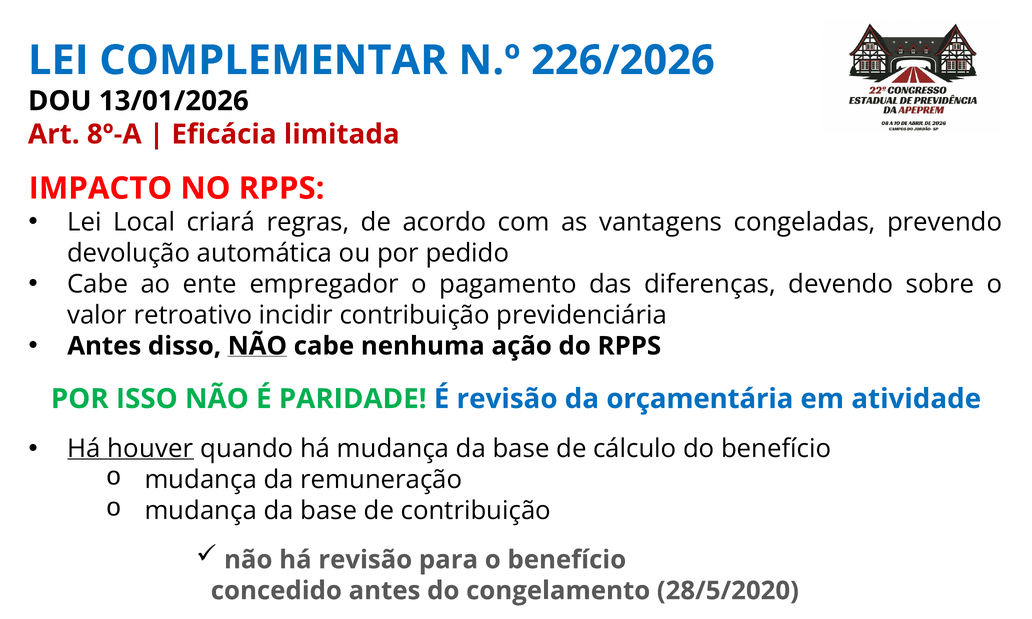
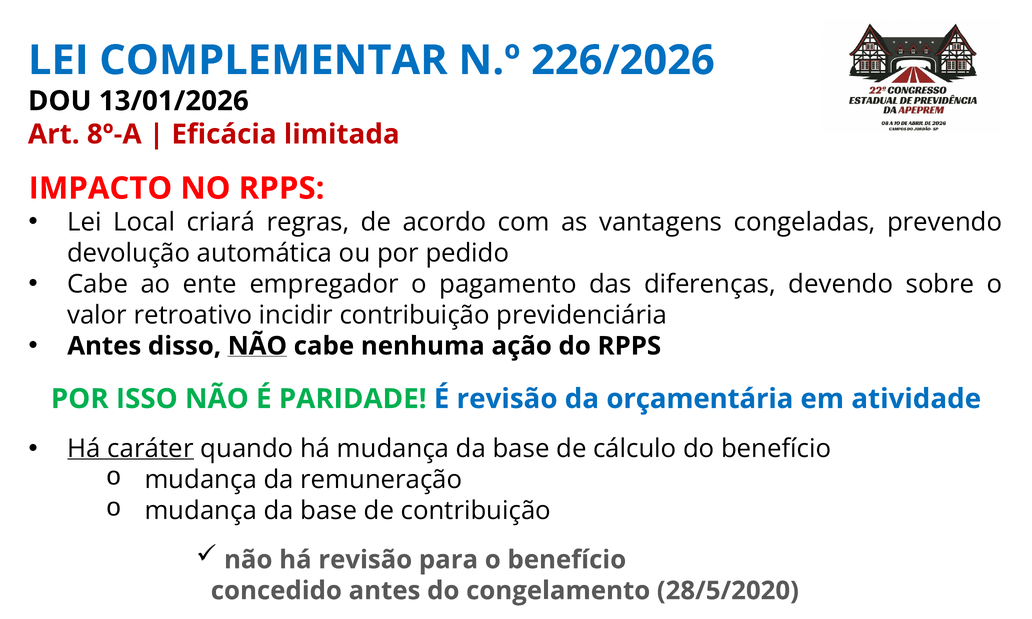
houver: houver -> caráter
